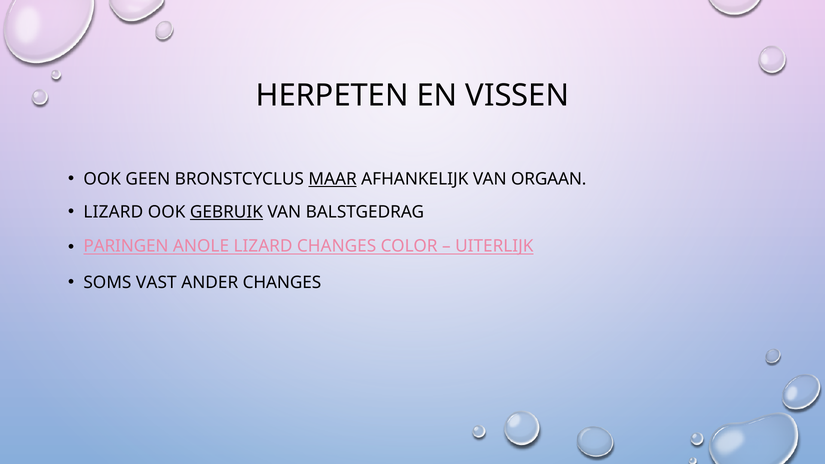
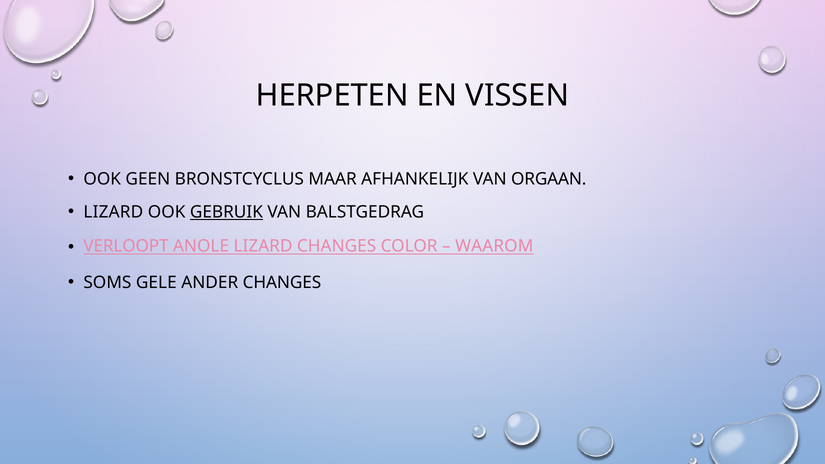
MAAR underline: present -> none
PARINGEN: PARINGEN -> VERLOOPT
UITERLIJK: UITERLIJK -> WAAROM
VAST: VAST -> GELE
